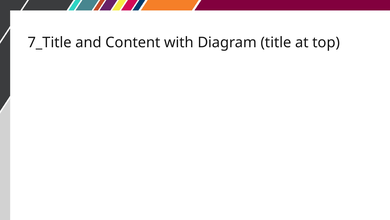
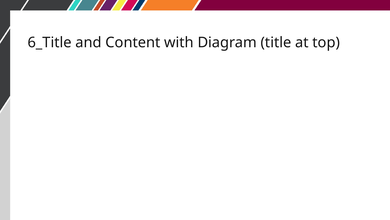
7_Title: 7_Title -> 6_Title
